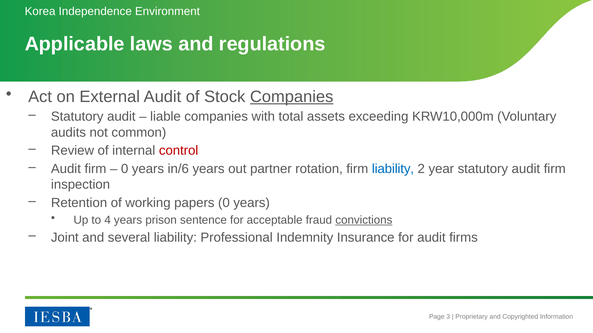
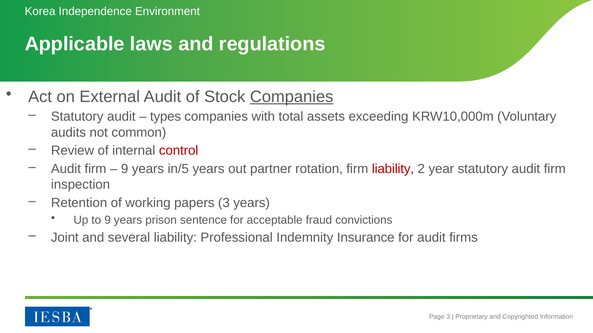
liable: liable -> types
0 at (125, 169): 0 -> 9
in/6: in/6 -> in/5
liability at (393, 169) colour: blue -> red
papers 0: 0 -> 3
to 4: 4 -> 9
convictions underline: present -> none
